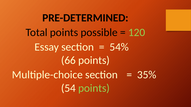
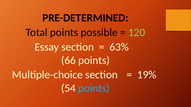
54%: 54% -> 63%
35%: 35% -> 19%
points at (94, 88) colour: light green -> light blue
